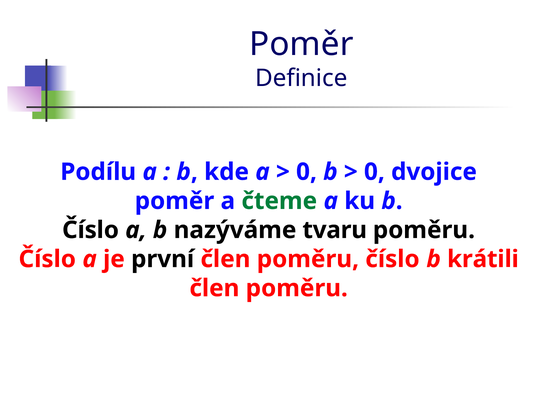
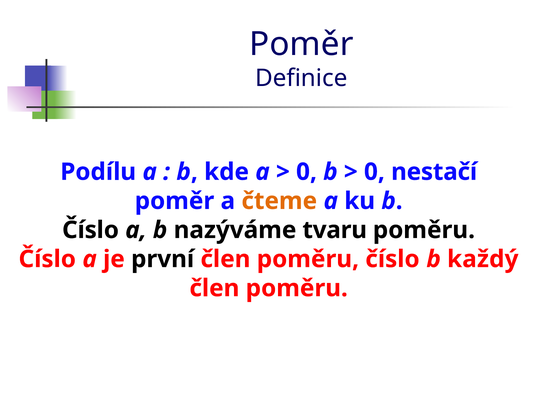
dvojice: dvojice -> nestačí
čteme colour: green -> orange
krátili: krátili -> každý
